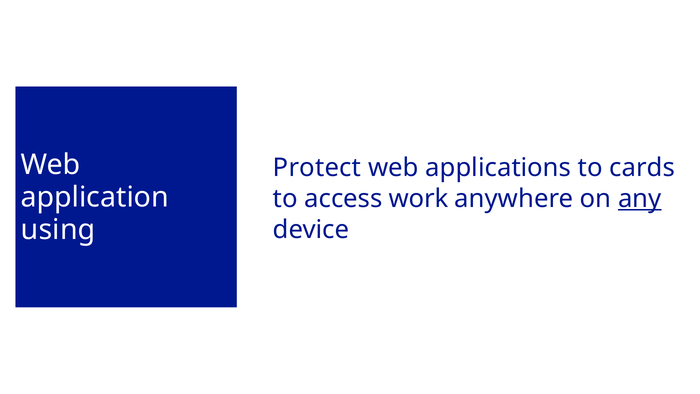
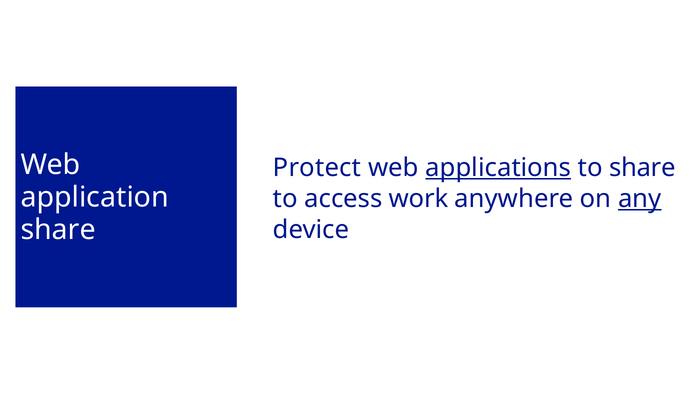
applications underline: none -> present
to cards: cards -> share
using at (58, 230): using -> share
